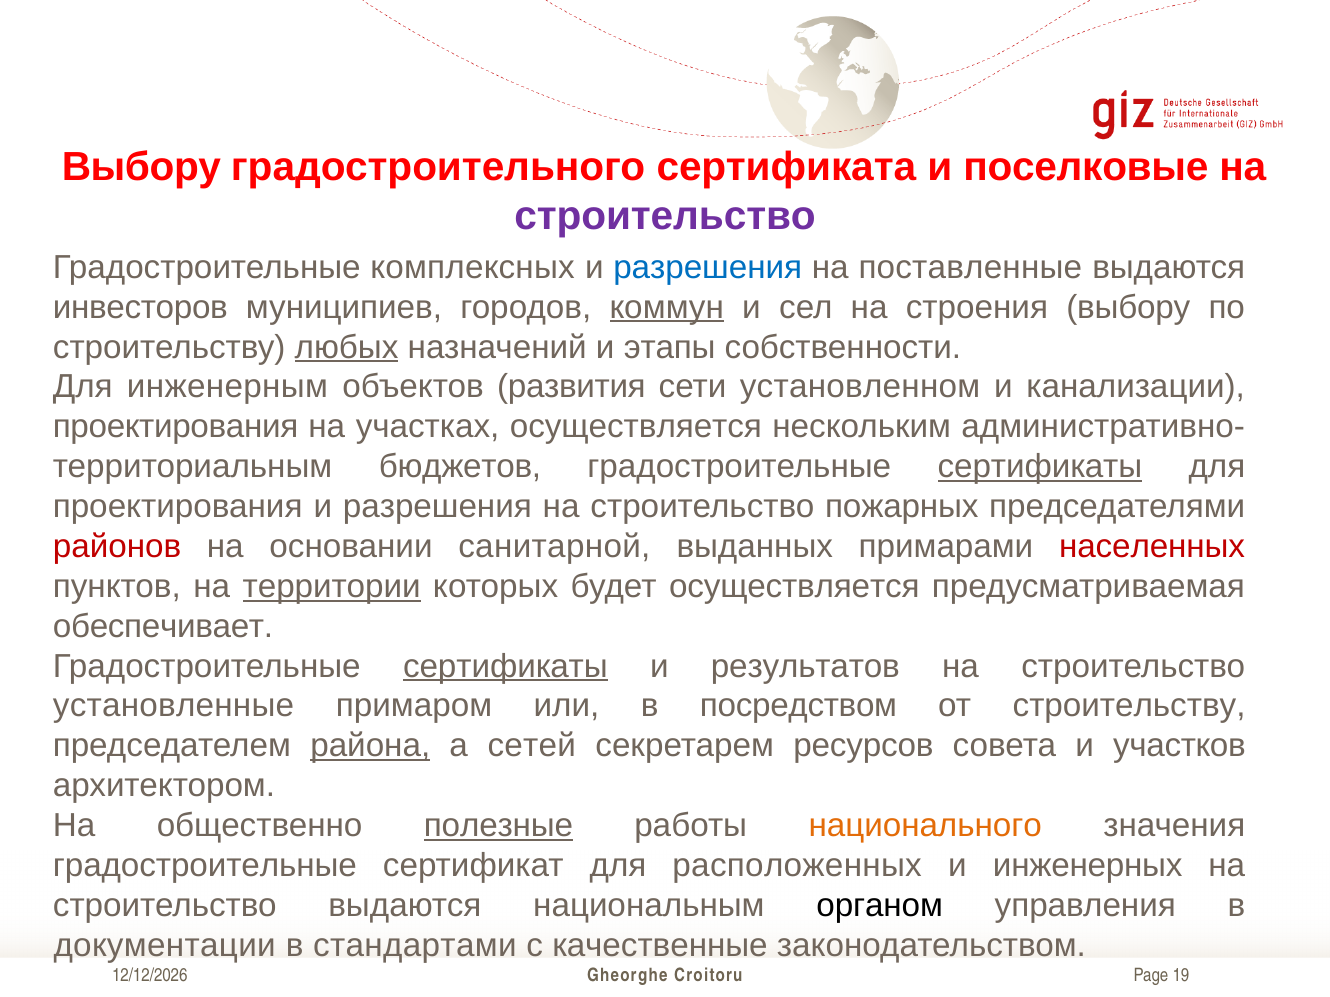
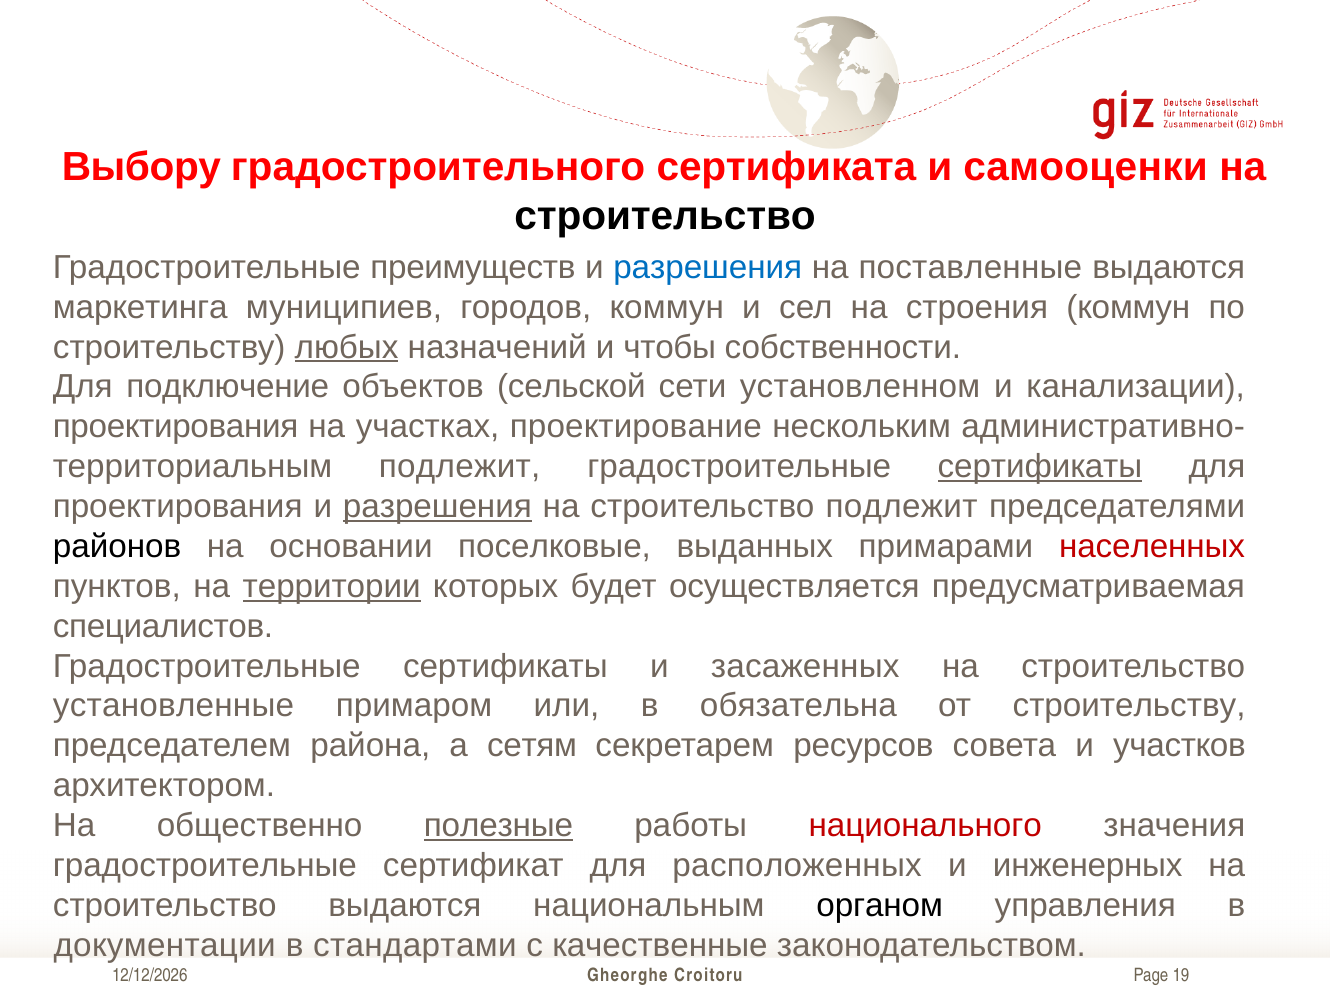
поселковые: поселковые -> самооценки
строительство at (665, 216) colour: purple -> black
комплексных: комплексных -> преимуществ
инвесторов: инвесторов -> маркетинга
коммун at (667, 307) underline: present -> none
строения выбору: выбору -> коммун
этапы: этапы -> чтобы
инженерным: инженерным -> подключение
развития: развития -> сельской
участках осуществляется: осуществляется -> проектирование
бюджетов at (460, 467): бюджетов -> подлежит
разрешения at (437, 507) underline: none -> present
строительство пожарных: пожарных -> подлежит
районов colour: red -> black
санитарной: санитарной -> поселковые
обеспечивает: обеспечивает -> специалистов
сертификаты at (505, 666) underline: present -> none
результатов: результатов -> засаженных
посредством: посредством -> обязательна
района underline: present -> none
сетей: сетей -> сетям
национального colour: orange -> red
